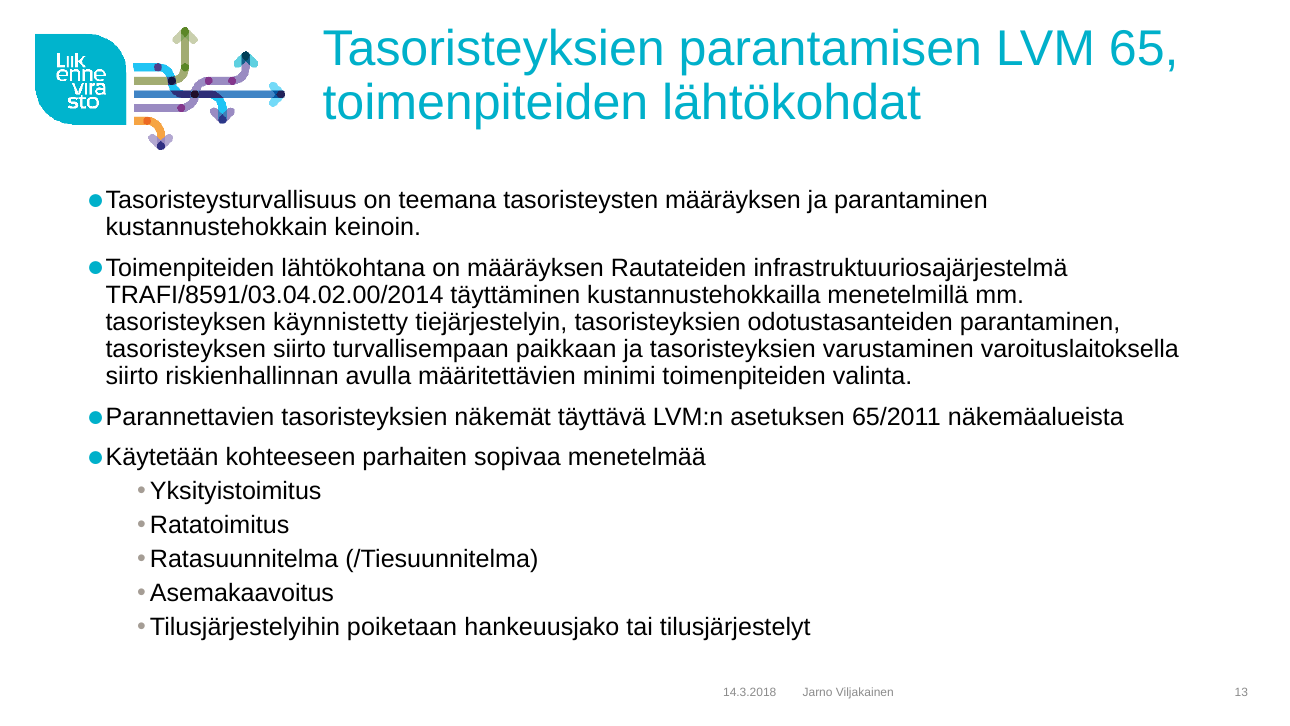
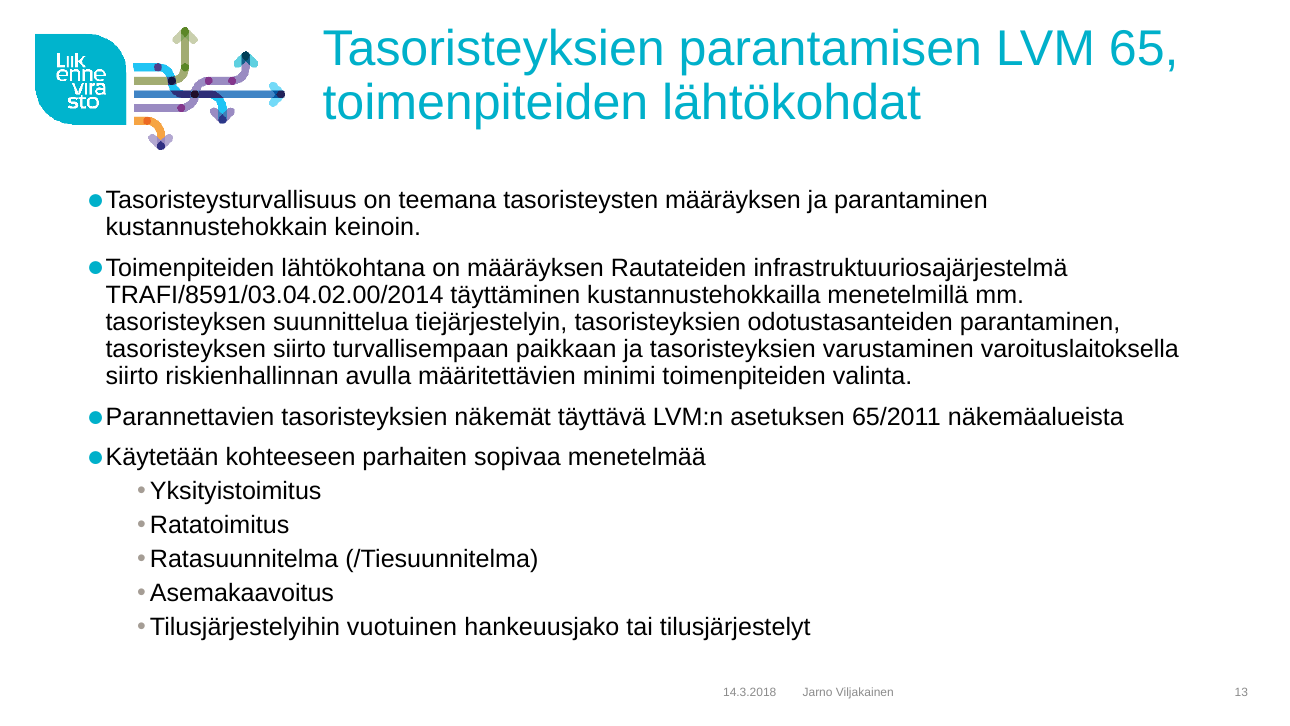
käynnistetty: käynnistetty -> suunnittelua
poiketaan: poiketaan -> vuotuinen
